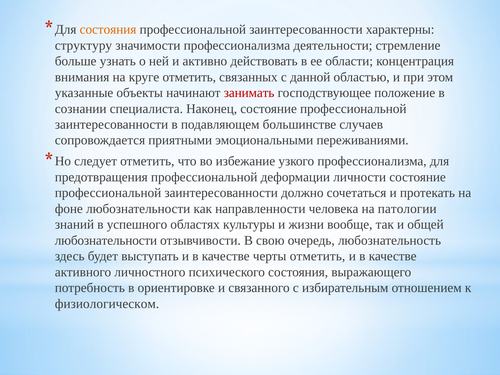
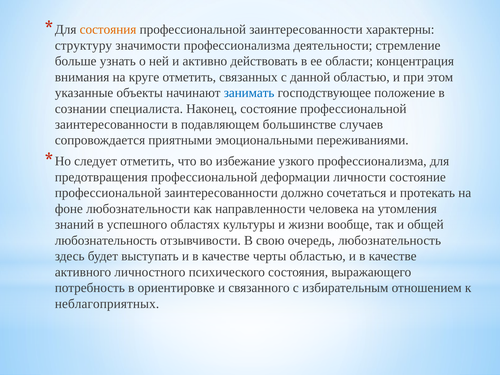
занимать colour: red -> blue
патологии: патологии -> утомления
любознательности at (106, 240): любознательности -> любознательность
черты отметить: отметить -> областью
физиологическом: физиологическом -> неблагоприятных
